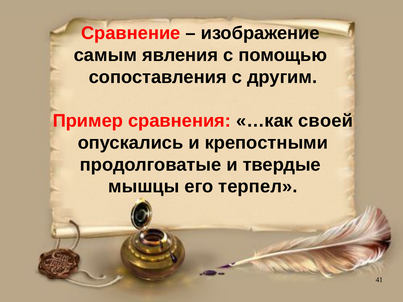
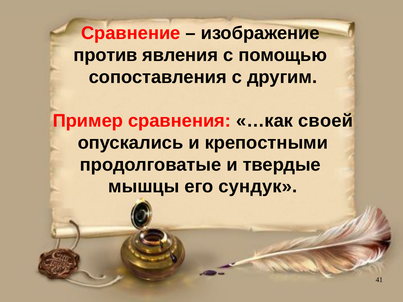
самым: самым -> против
терпел: терпел -> сундук
